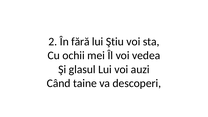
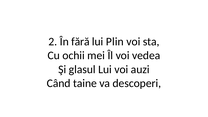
Ştiu: Ştiu -> Plin
